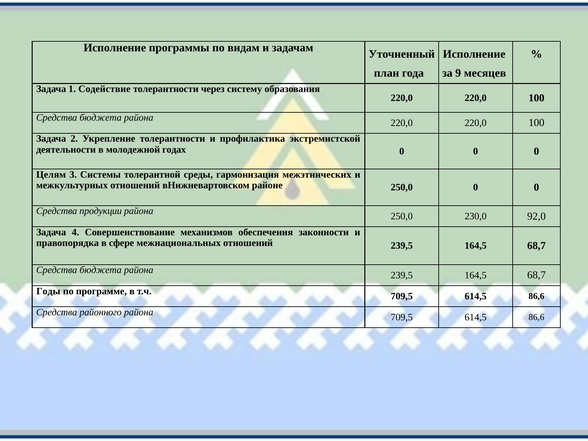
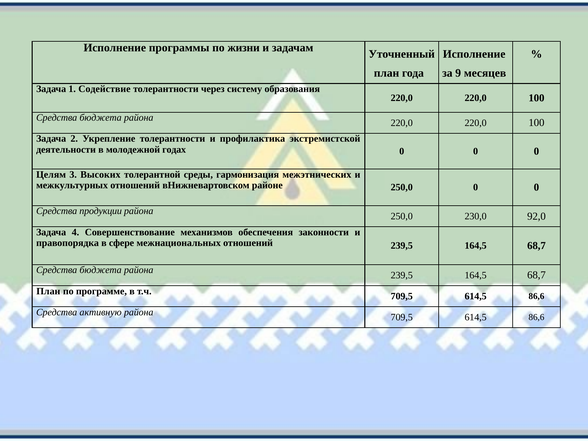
видам: видам -> жизни
Системы: Системы -> Высоких
Годы at (48, 291): Годы -> План
районного: районного -> активную
